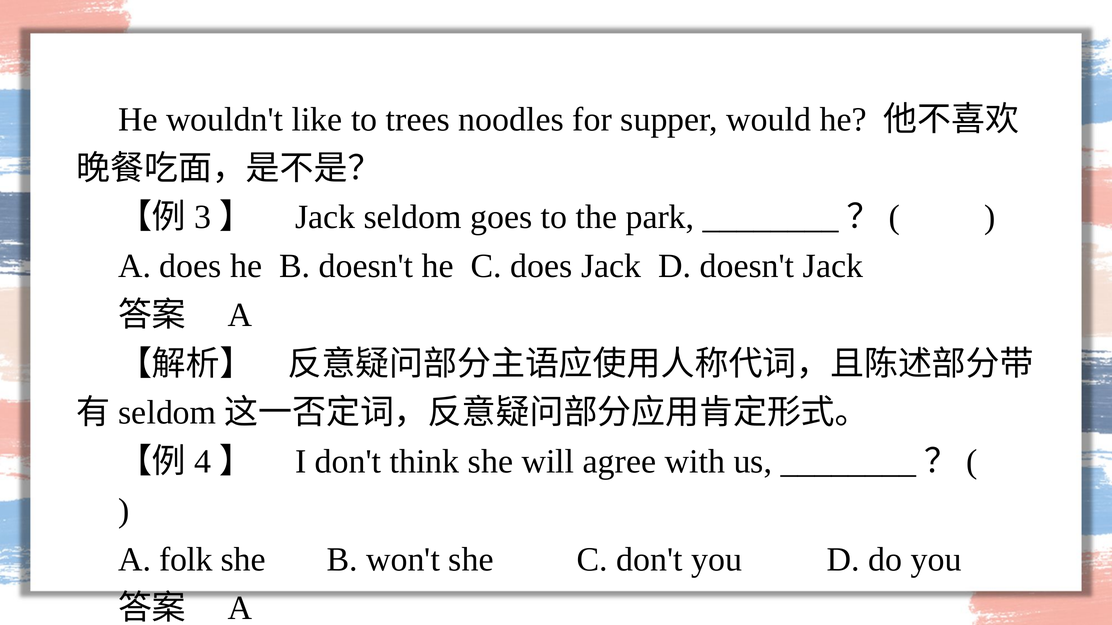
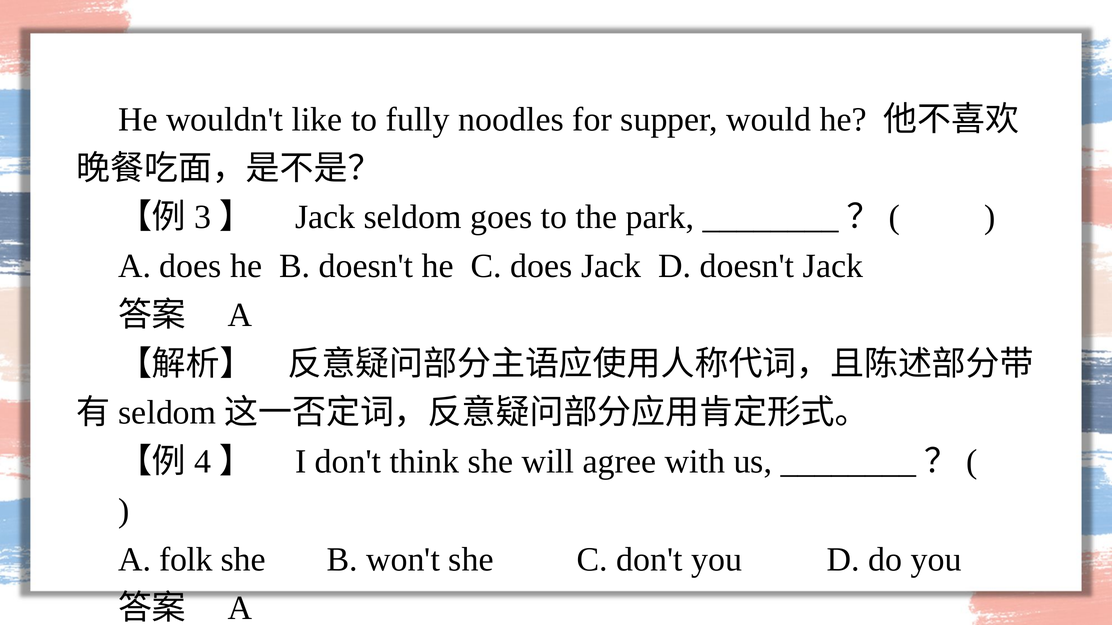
trees: trees -> fully
